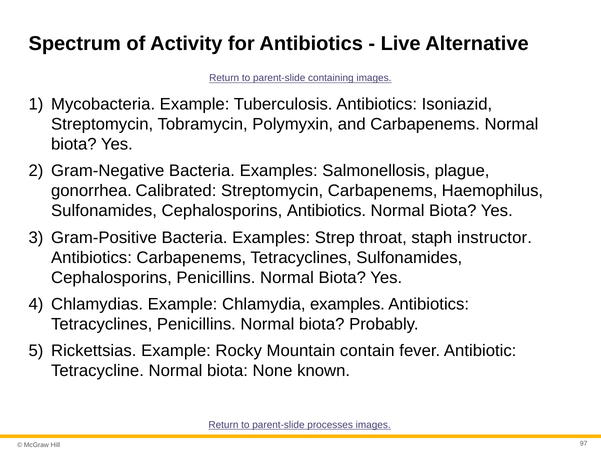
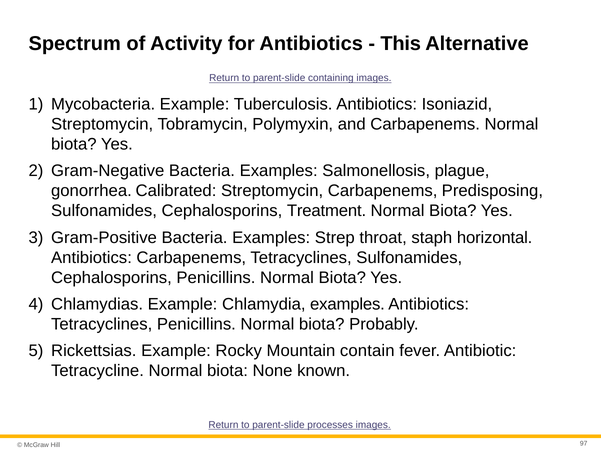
Live: Live -> This
Haemophilus: Haemophilus -> Predisposing
Cephalosporins Antibiotics: Antibiotics -> Treatment
instructor: instructor -> horizontal
